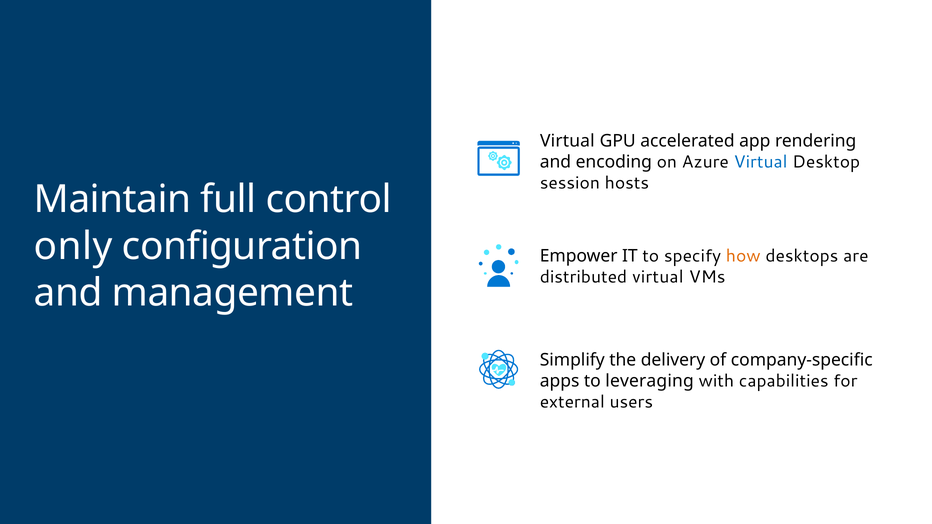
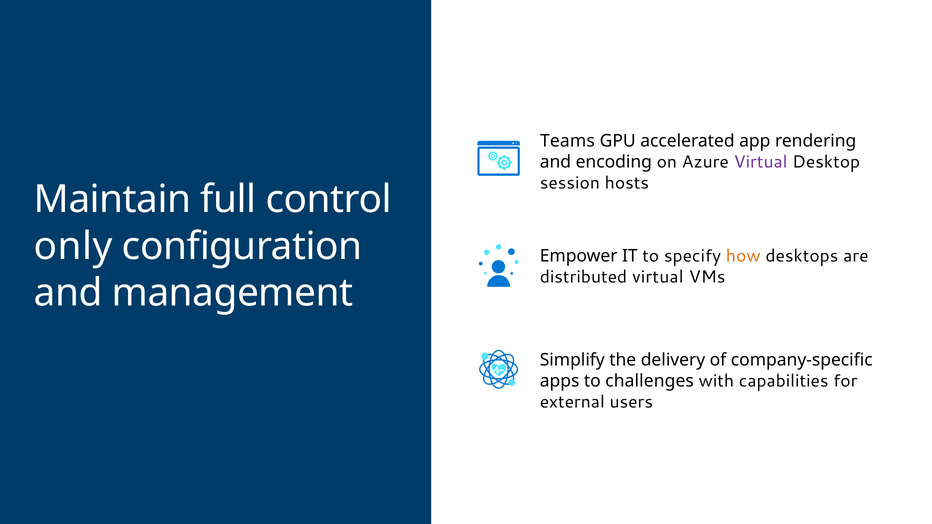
Virtual at (567, 141): Virtual -> Teams
Virtual at (761, 162) colour: blue -> purple
leveraging: leveraging -> challenges
